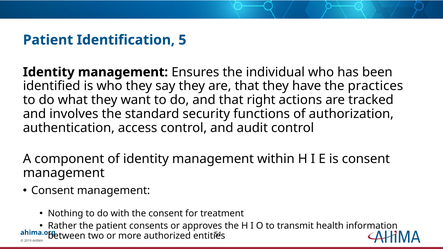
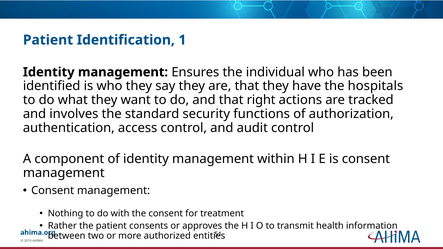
5: 5 -> 1
practices: practices -> hospitals
